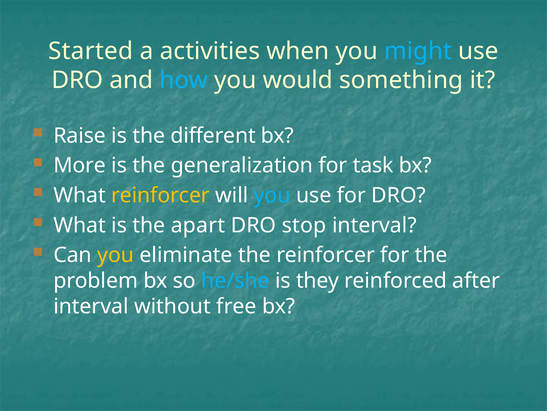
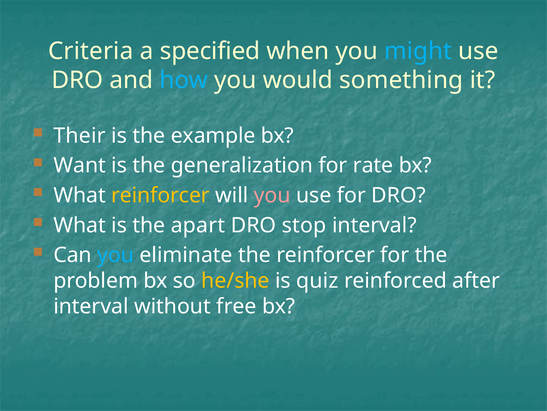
Started: Started -> Criteria
activities: activities -> specified
Raise: Raise -> Their
different: different -> example
More: More -> Want
task: task -> rate
you at (272, 195) colour: light blue -> pink
you at (116, 255) colour: yellow -> light blue
he/she colour: light blue -> yellow
they: they -> quiz
